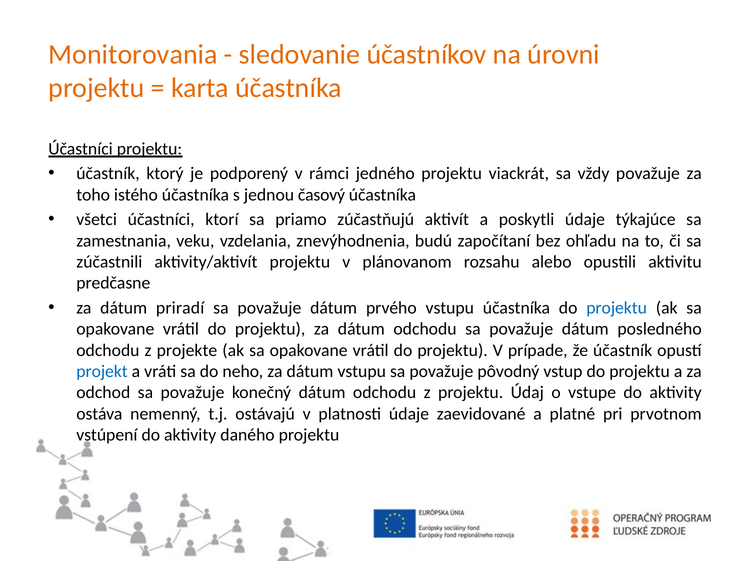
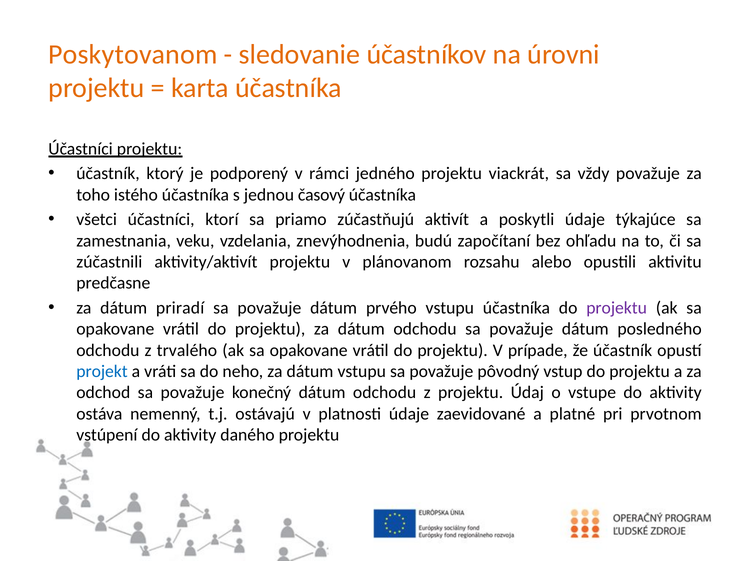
Monitorovania: Monitorovania -> Poskytovanom
projektu at (617, 307) colour: blue -> purple
projekte: projekte -> trvalého
